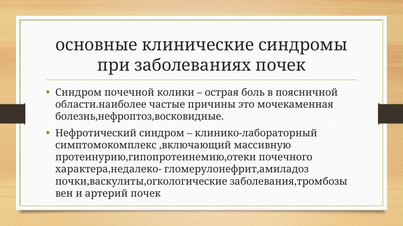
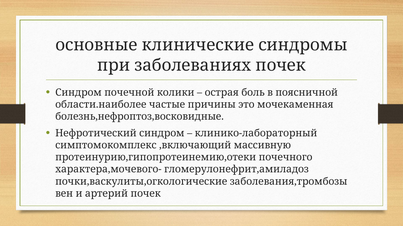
характера,недалеко-: характера,недалеко- -> характера,мочевого-
